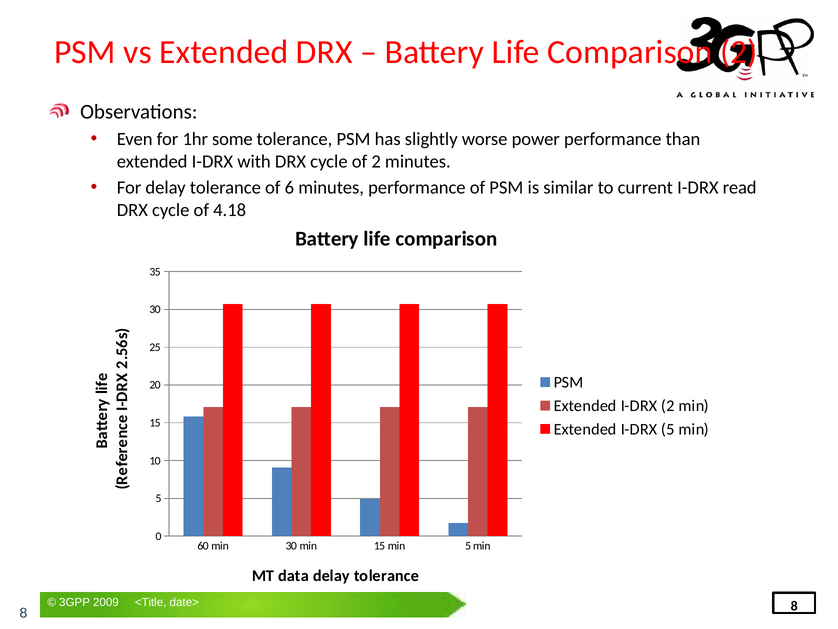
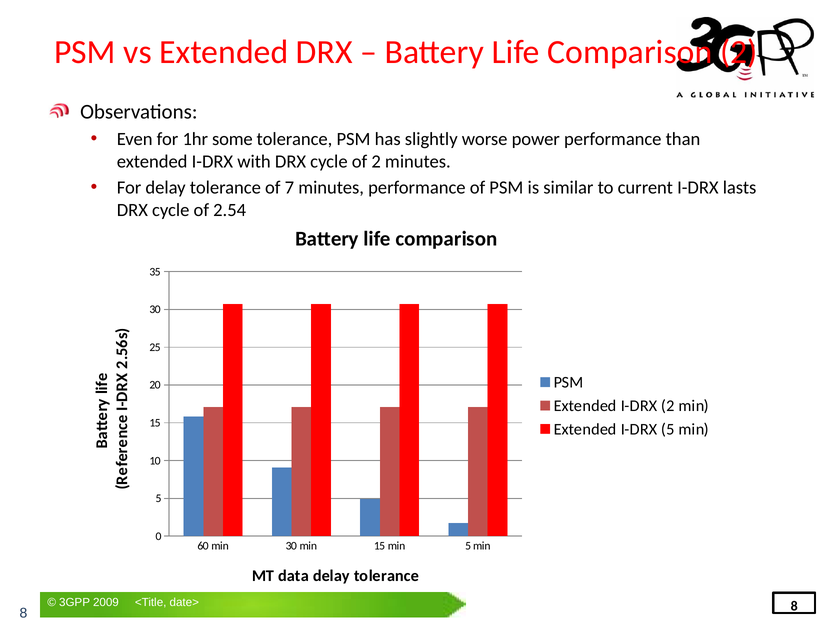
of 6: 6 -> 7
read: read -> lasts
4.18: 4.18 -> 2.54
